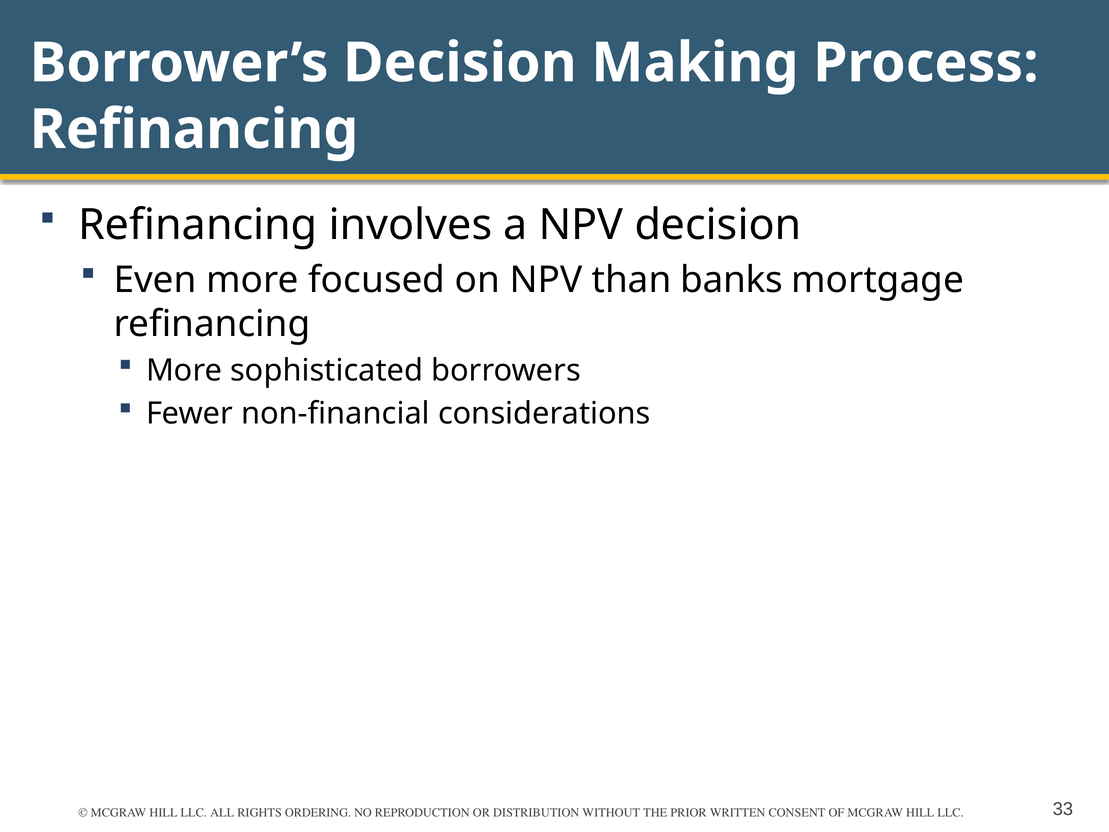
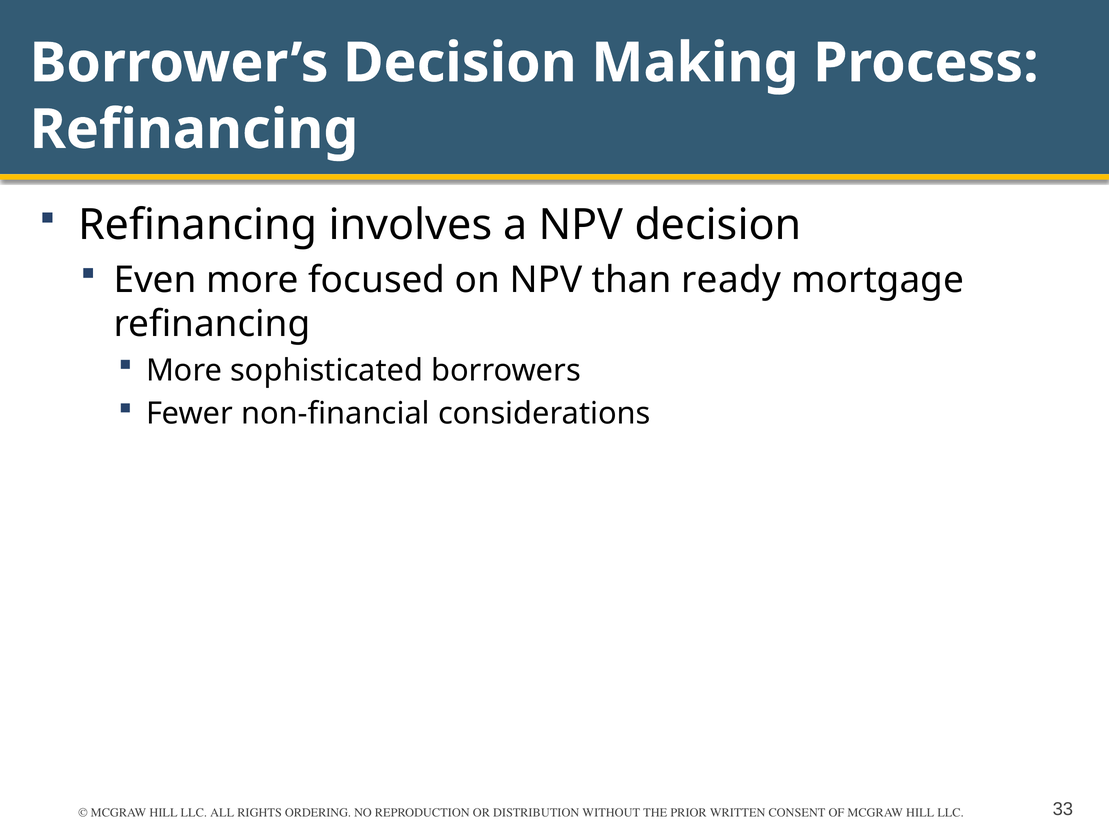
banks: banks -> ready
